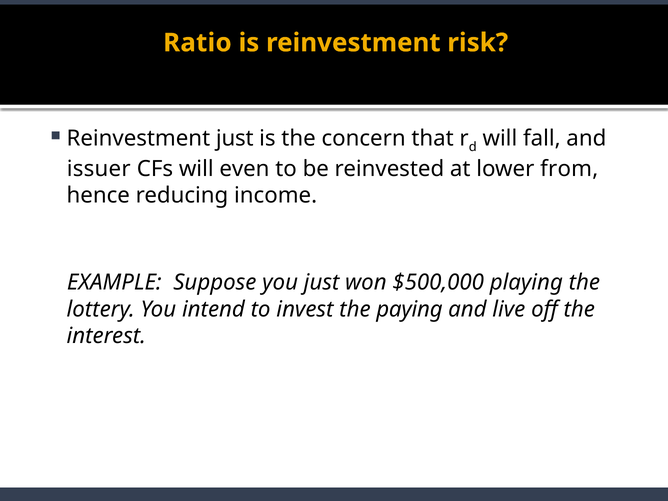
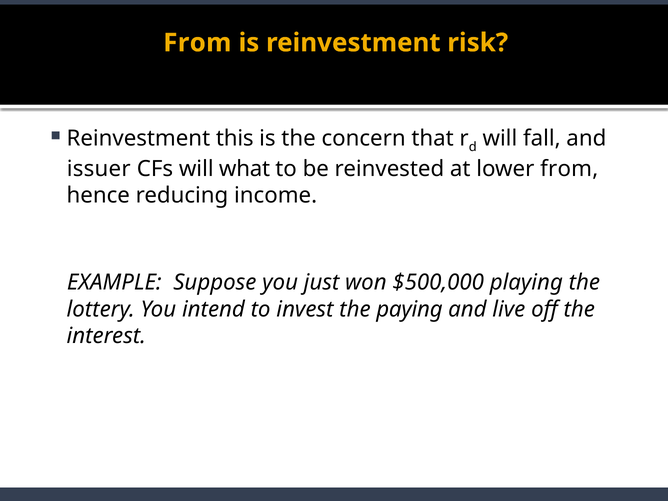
Ratio at (197, 43): Ratio -> From
Reinvestment just: just -> this
even: even -> what
